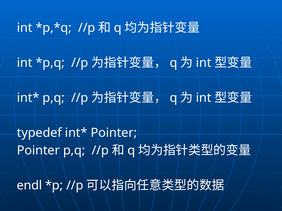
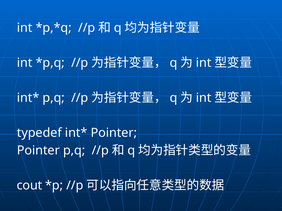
endl: endl -> cout
